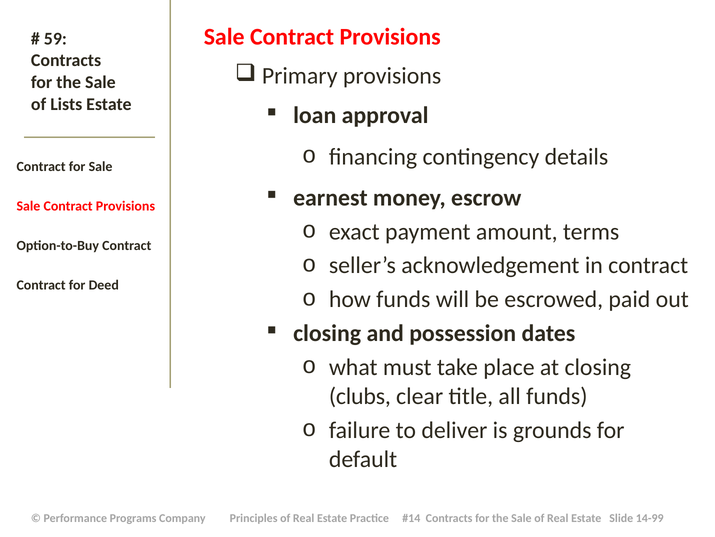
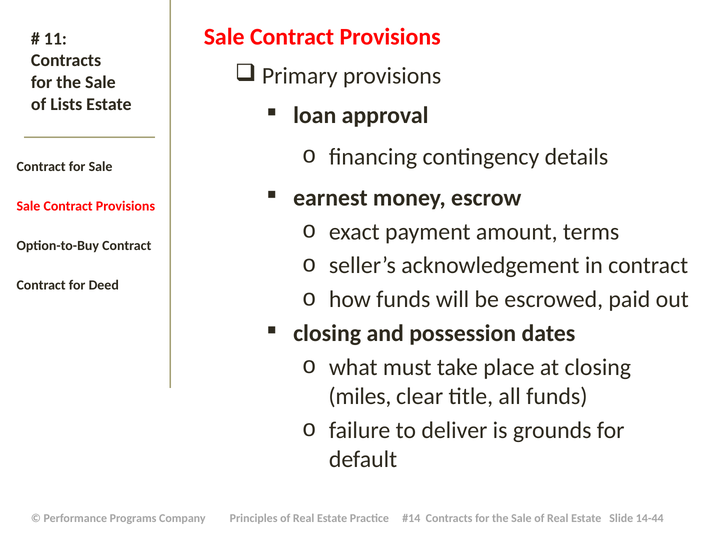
59: 59 -> 11
clubs: clubs -> miles
14-99: 14-99 -> 14-44
